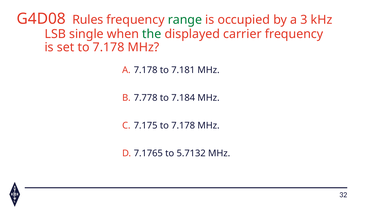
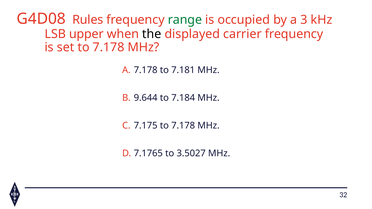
single: single -> upper
the colour: green -> black
7.778: 7.778 -> 9.644
5.7132: 5.7132 -> 3.5027
